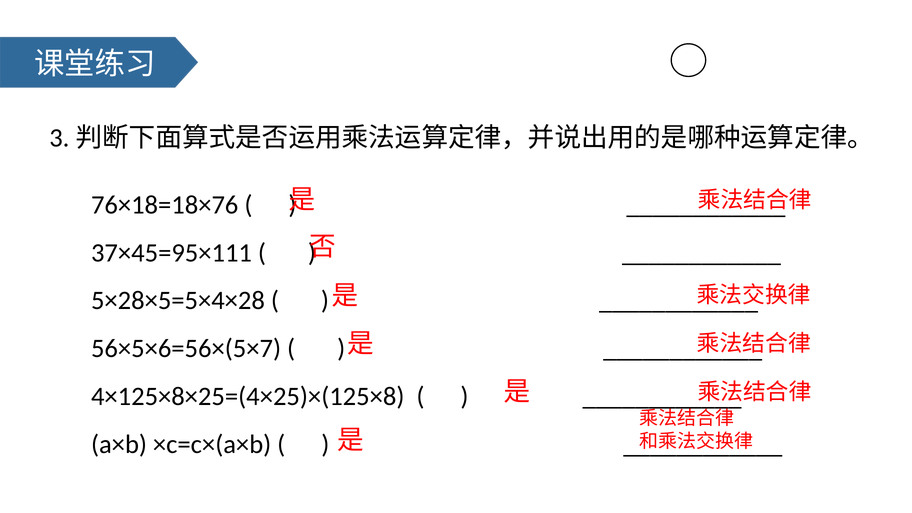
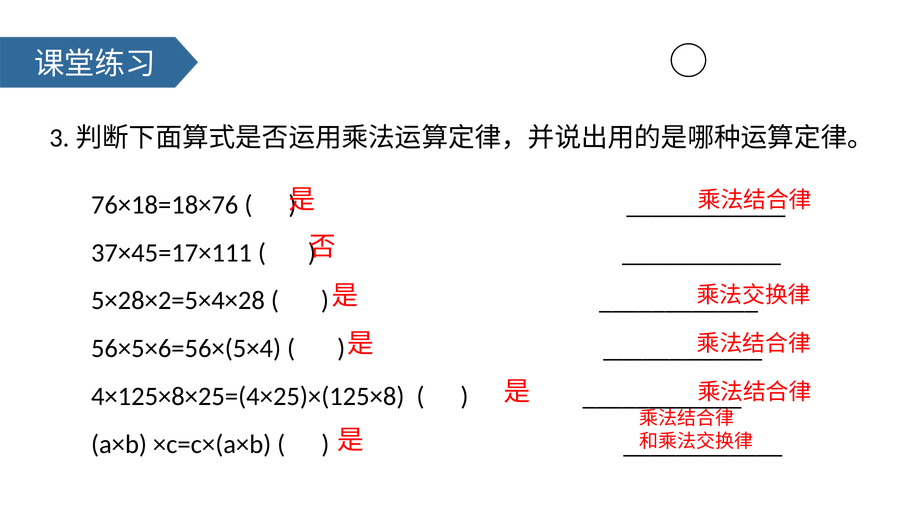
37×45=95×111: 37×45=95×111 -> 37×45=17×111
5×28×5=5×4×28: 5×28×5=5×4×28 -> 5×28×2=5×4×28
56×5×6=56×(5×7: 56×5×6=56×(5×7 -> 56×5×6=56×(5×4
